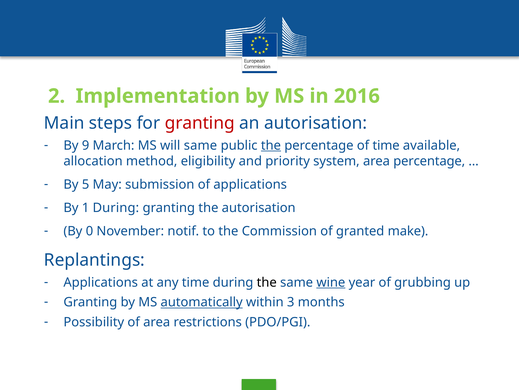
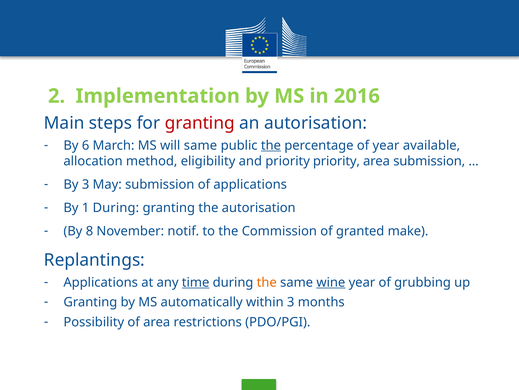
9: 9 -> 6
of time: time -> year
priority system: system -> priority
area percentage: percentage -> submission
By 5: 5 -> 3
0: 0 -> 8
time at (196, 282) underline: none -> present
the at (267, 282) colour: black -> orange
automatically underline: present -> none
